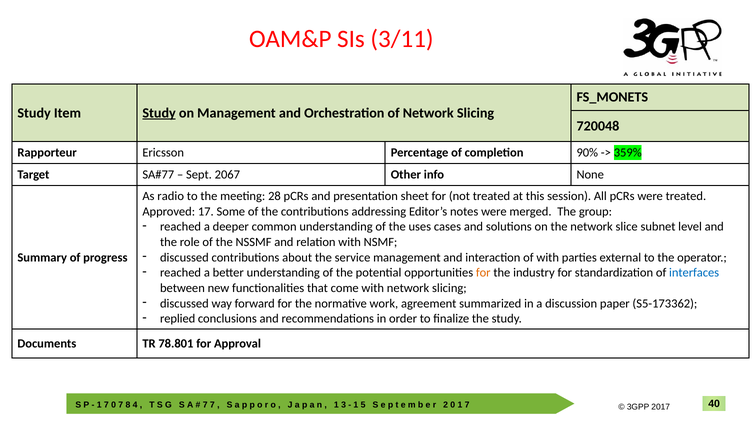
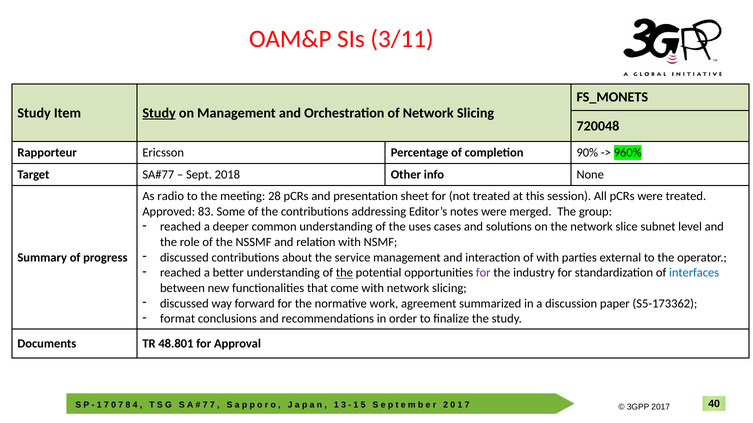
359%: 359% -> 960%
2067: 2067 -> 2018
17: 17 -> 83
the at (344, 273) underline: none -> present
for at (483, 273) colour: orange -> purple
replied: replied -> format
78.801: 78.801 -> 48.801
